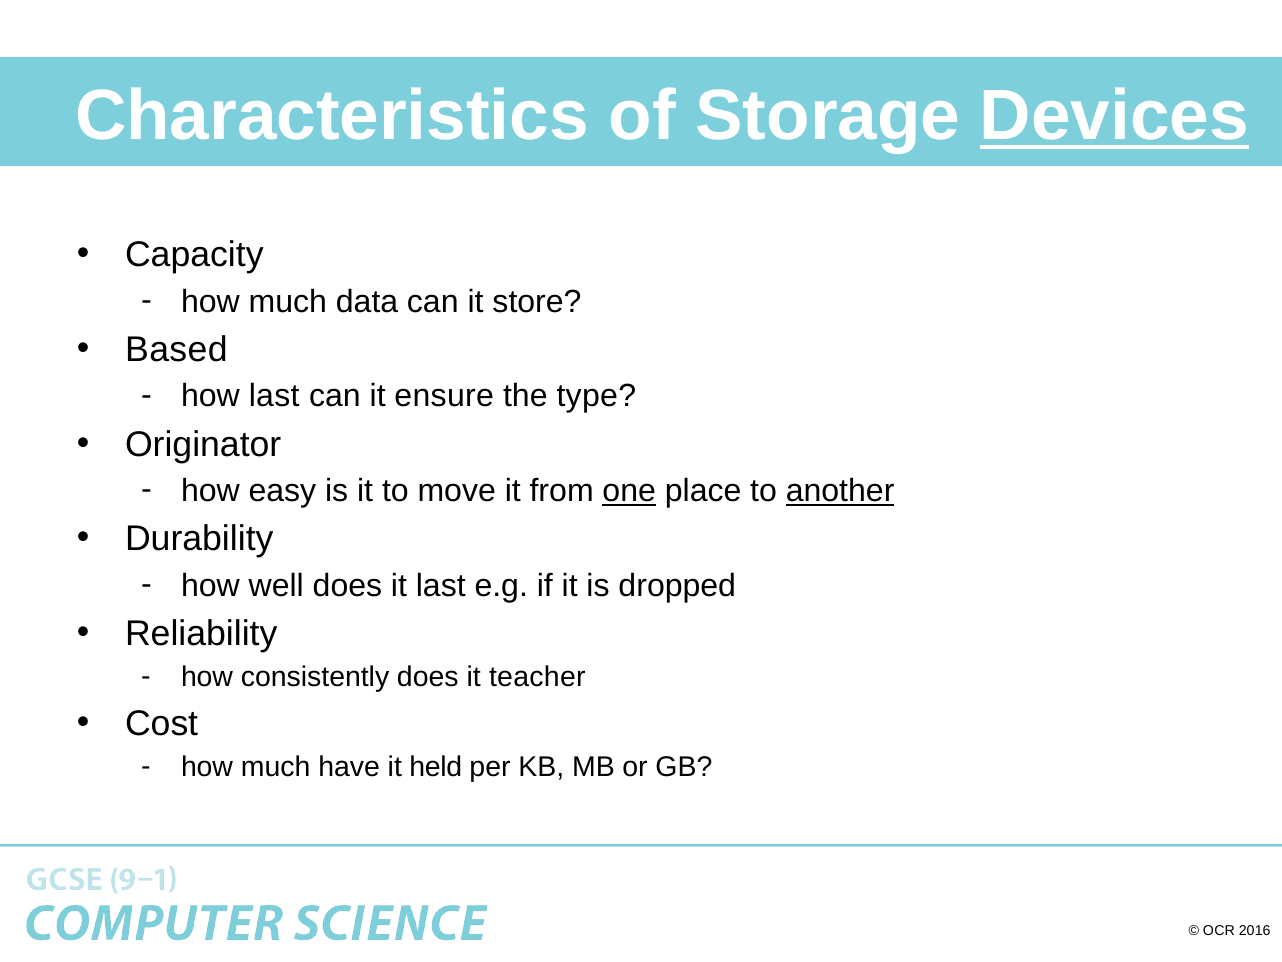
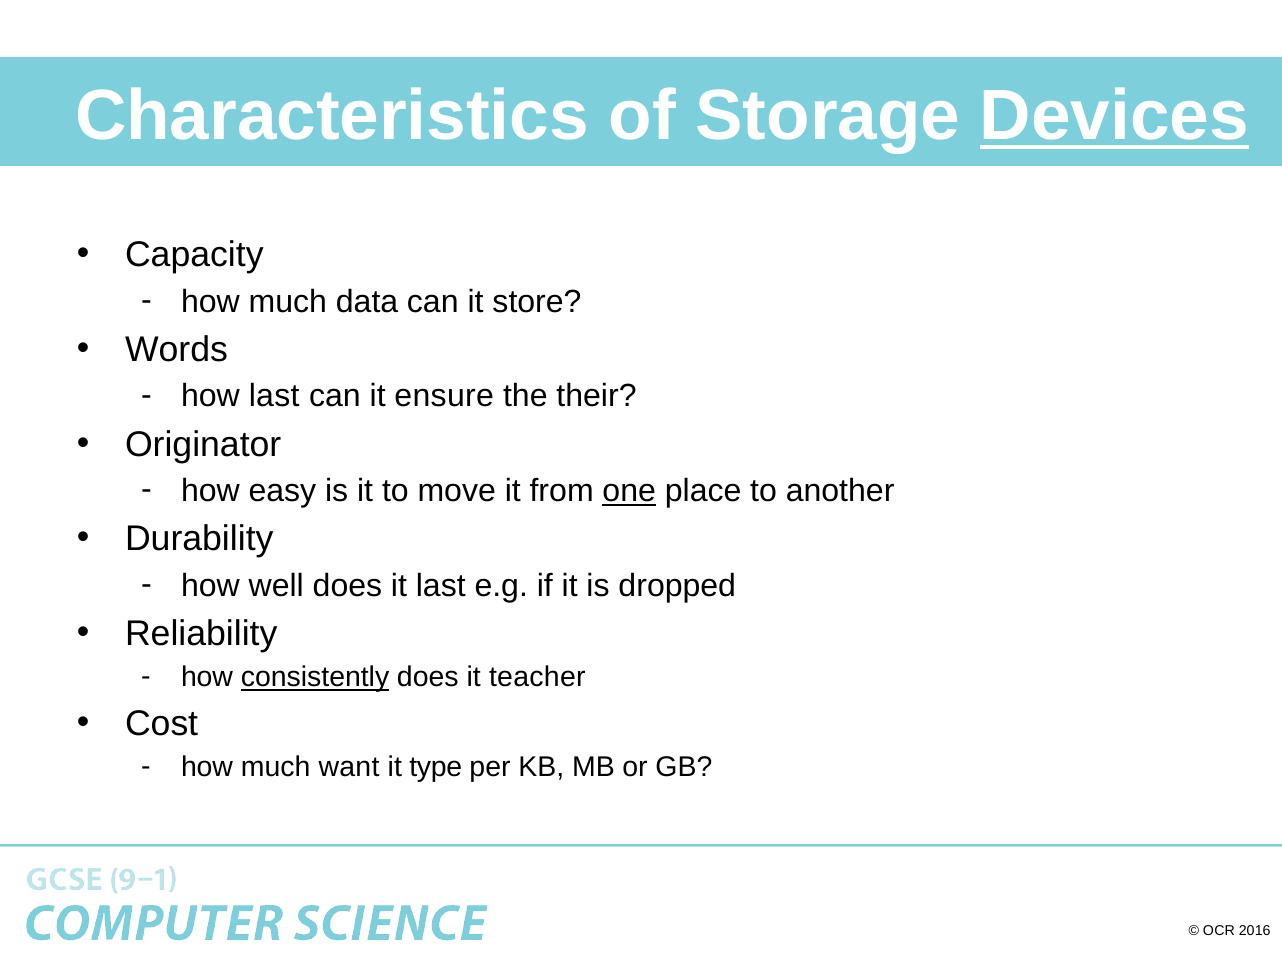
Based: Based -> Words
type: type -> their
another underline: present -> none
consistently underline: none -> present
have: have -> want
held: held -> type
